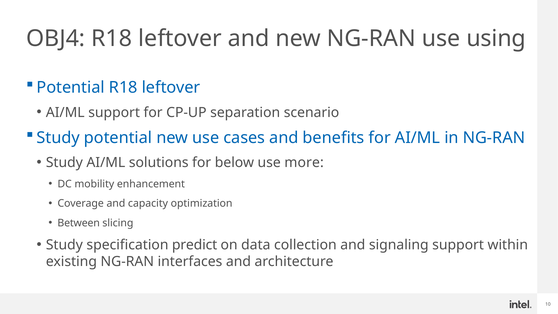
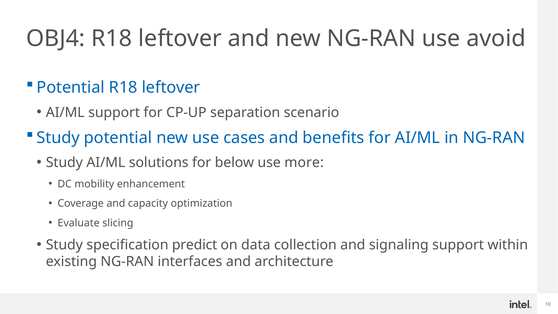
using: using -> avoid
Between: Between -> Evaluate
